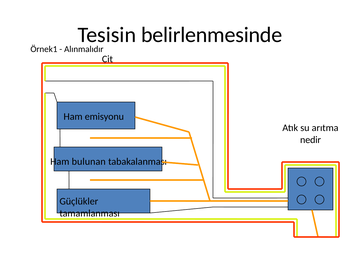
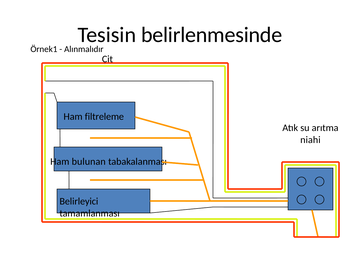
emisyonu: emisyonu -> filtreleme
nedir: nedir -> niahi
Güçlükler: Güçlükler -> Belirleyici
